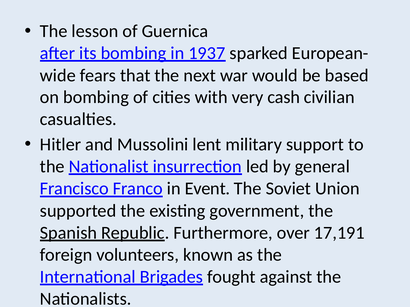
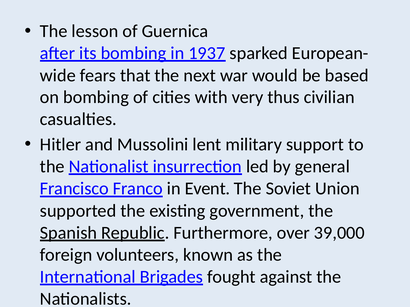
cash: cash -> thus
17,191: 17,191 -> 39,000
